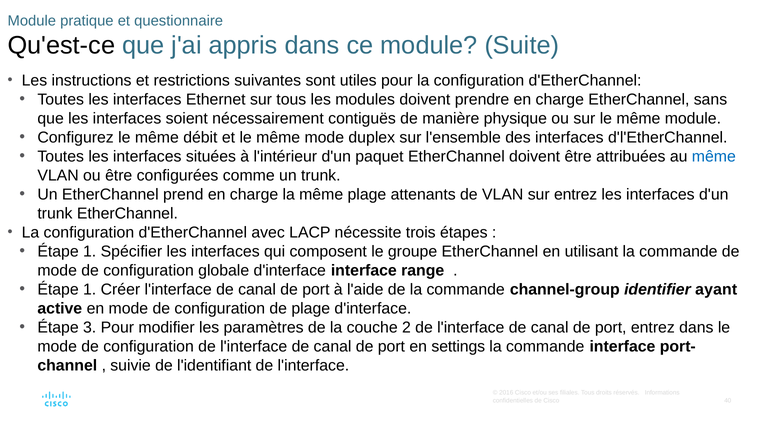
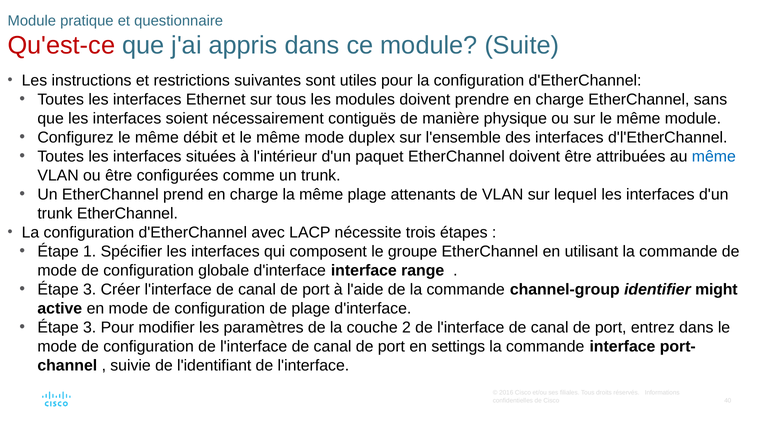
Qu'est-ce colour: black -> red
sur entrez: entrez -> lequel
1 at (90, 290): 1 -> 3
ayant: ayant -> might
